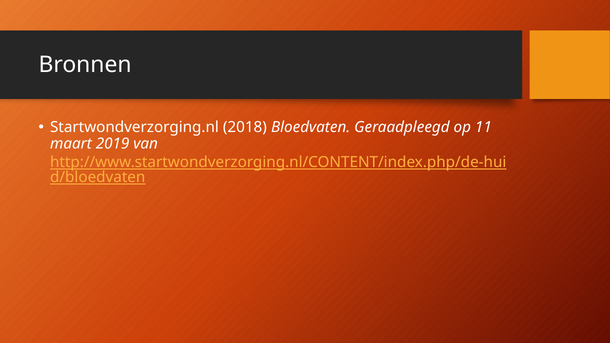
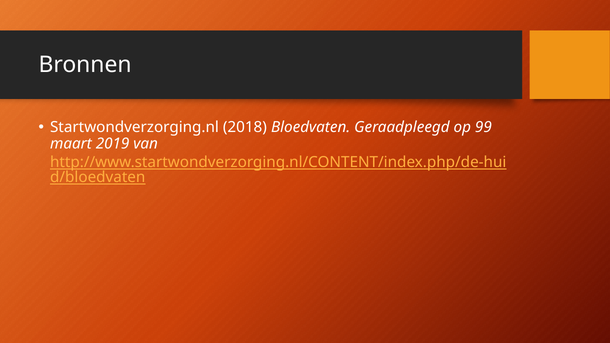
11: 11 -> 99
